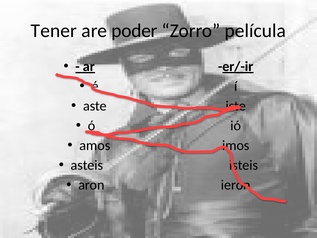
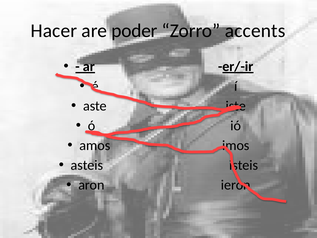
Tener: Tener -> Hacer
película: película -> accents
